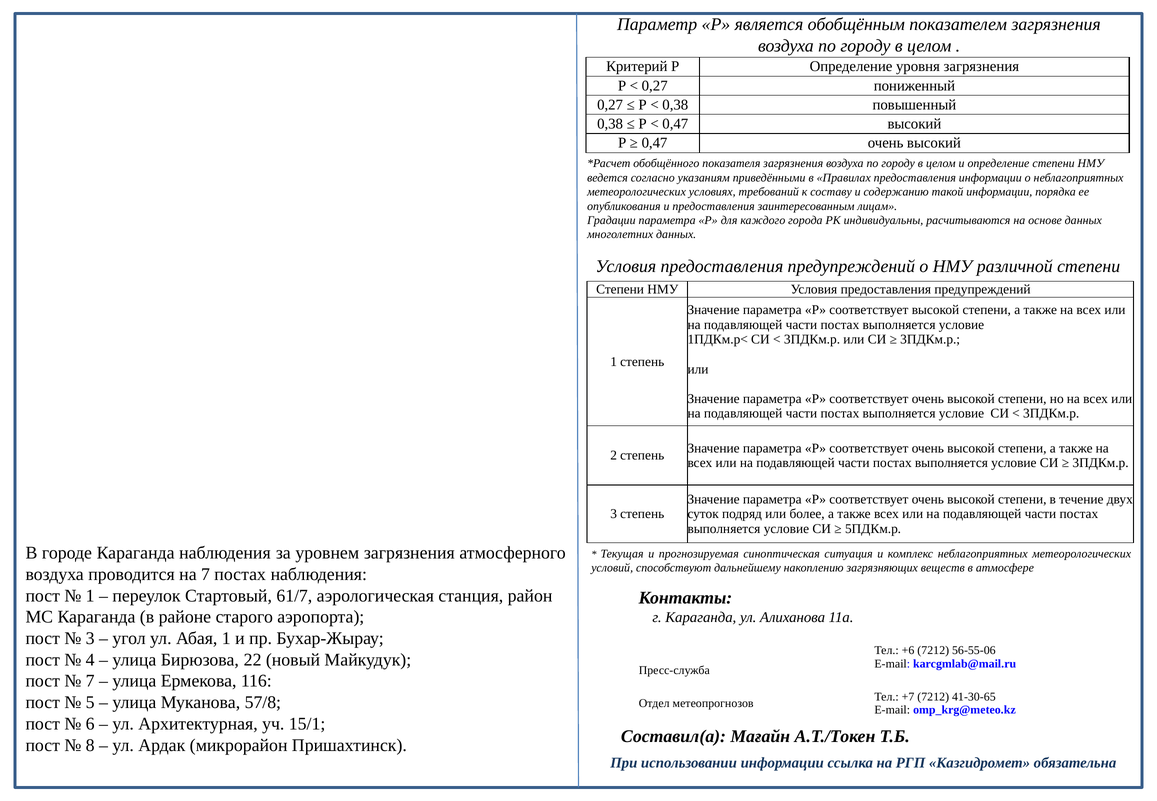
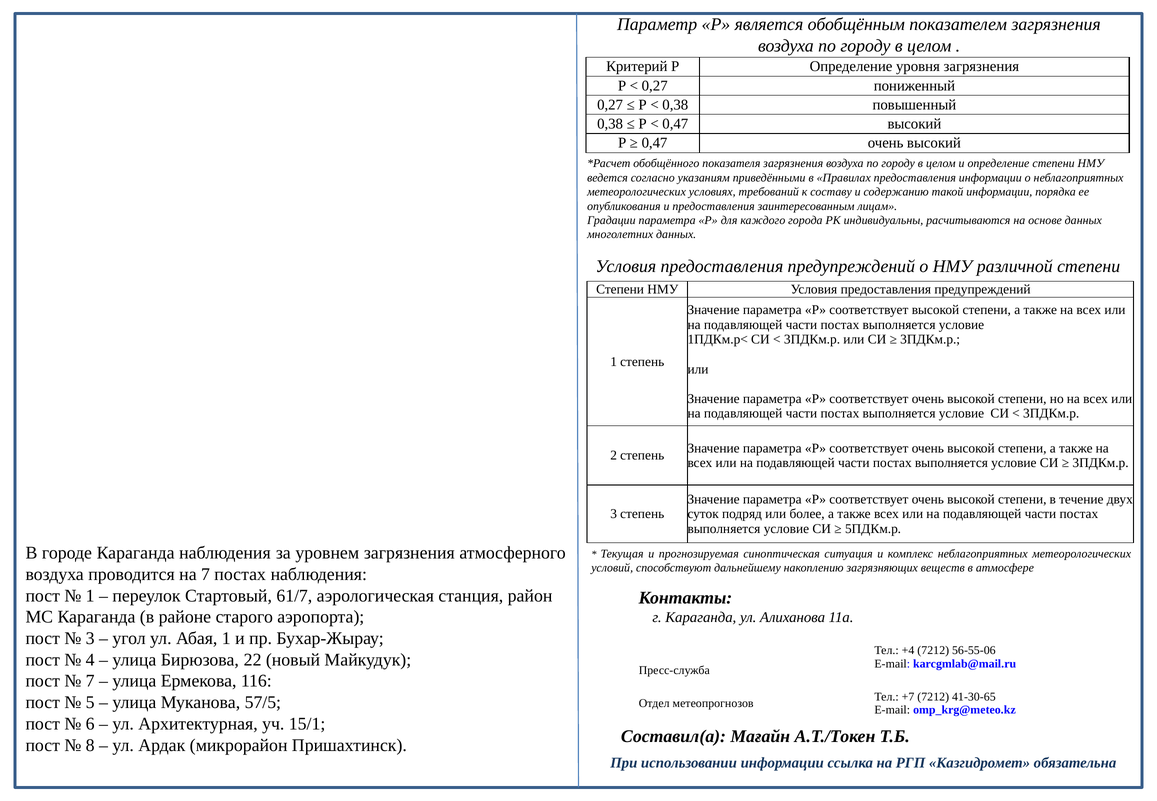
+6: +6 -> +4
57/8: 57/8 -> 57/5
